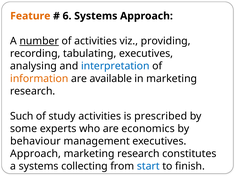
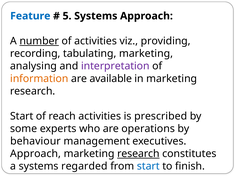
Feature colour: orange -> blue
6: 6 -> 5
tabulating executives: executives -> marketing
interpretation colour: blue -> purple
Such at (22, 116): Such -> Start
study: study -> reach
economics: economics -> operations
research at (138, 154) underline: none -> present
collecting: collecting -> regarded
